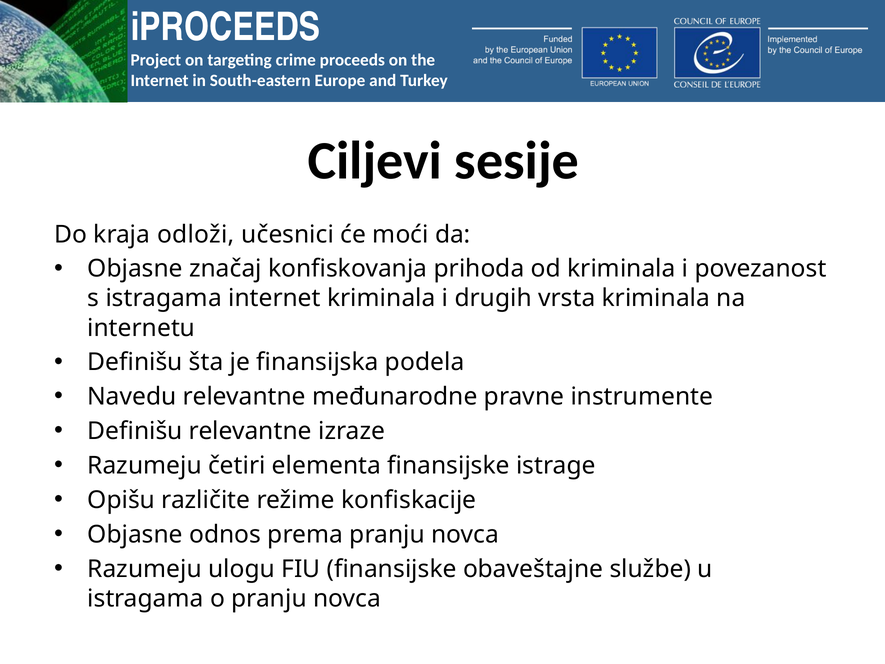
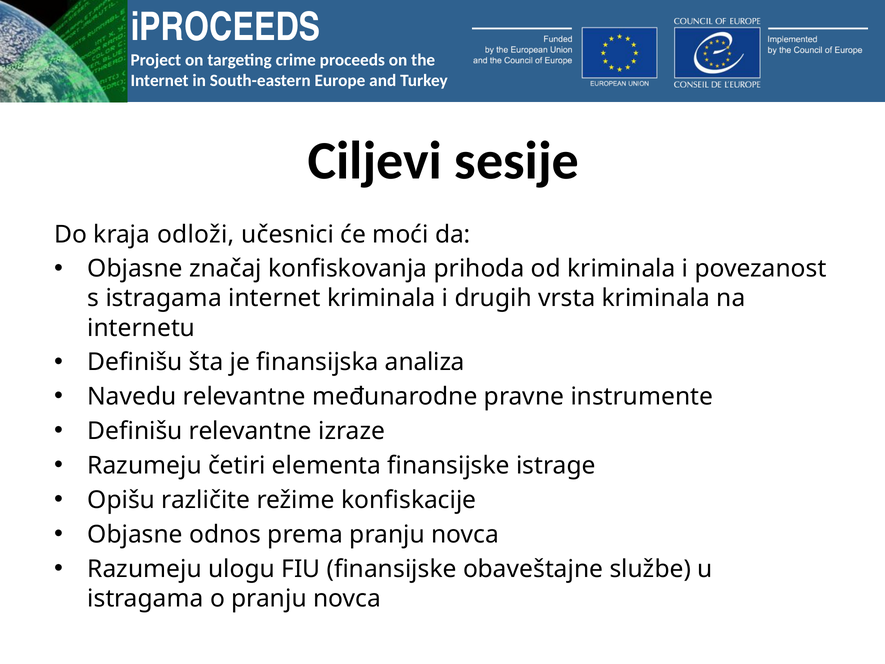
podela: podela -> analiza
